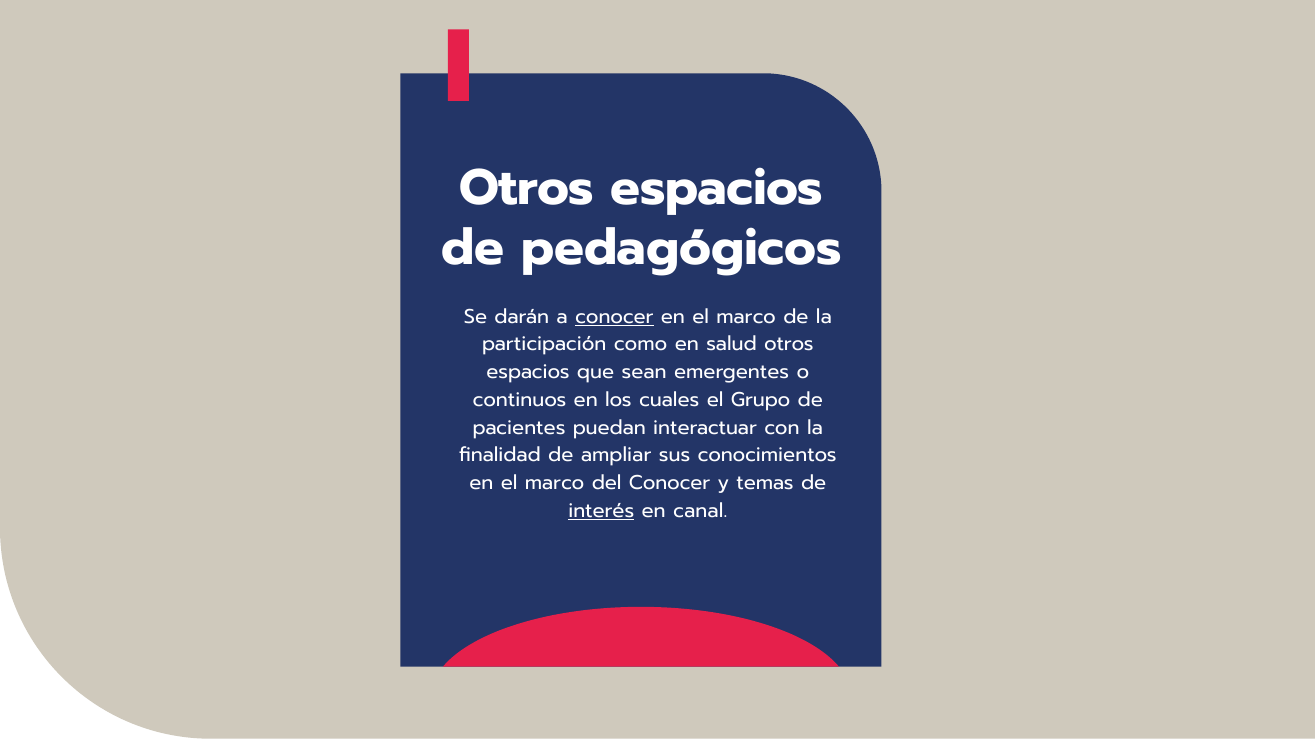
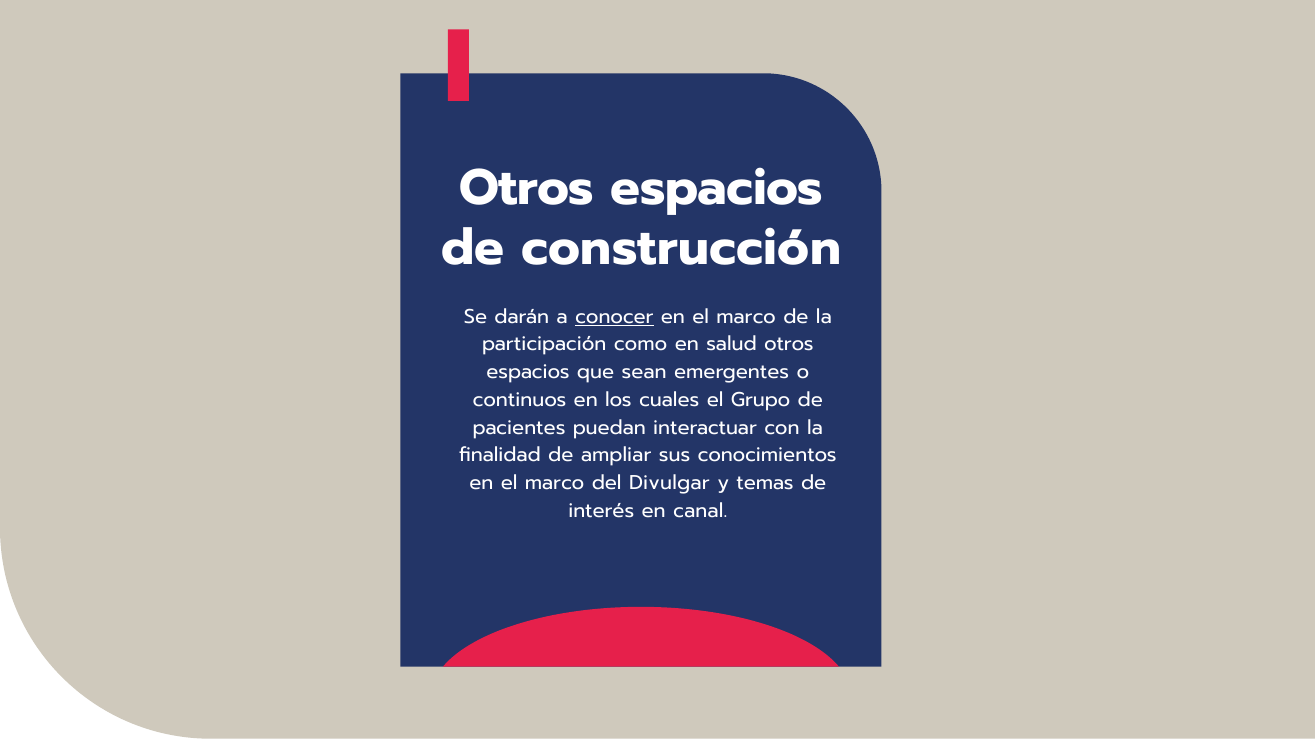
pedagógicos: pedagógicos -> construcción
del Conocer: Conocer -> Divulgar
interés underline: present -> none
